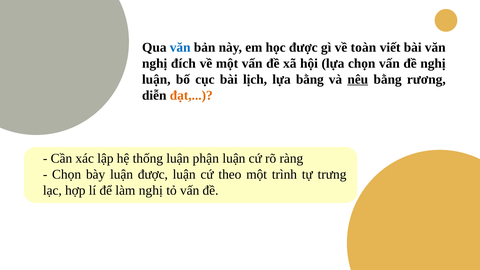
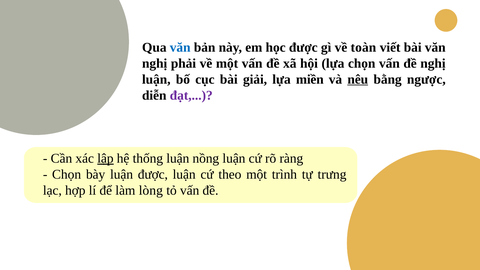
đích: đích -> phải
lịch: lịch -> giải
lựa bằng: bằng -> miền
rương: rương -> ngược
đạt colour: orange -> purple
lập underline: none -> present
phận: phận -> nồng
làm nghị: nghị -> lòng
